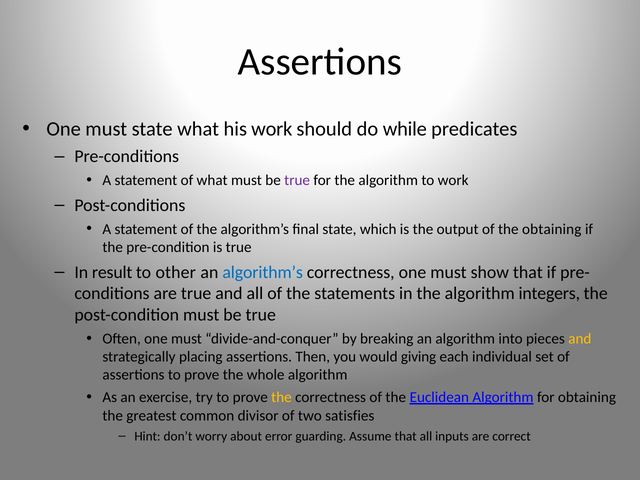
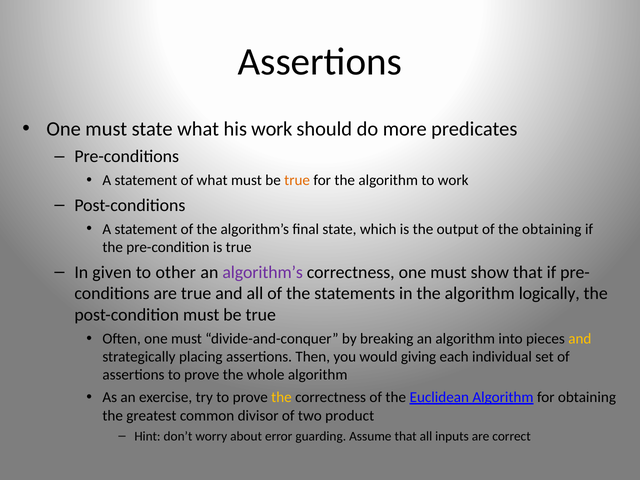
while: while -> more
true at (297, 180) colour: purple -> orange
result: result -> given
algorithm’s at (263, 272) colour: blue -> purple
integers: integers -> logically
satisfies: satisfies -> product
